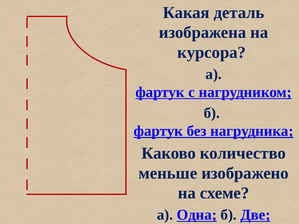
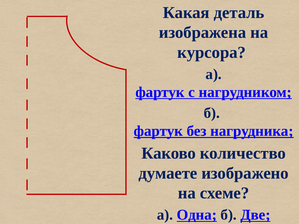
меньше: меньше -> думаете
